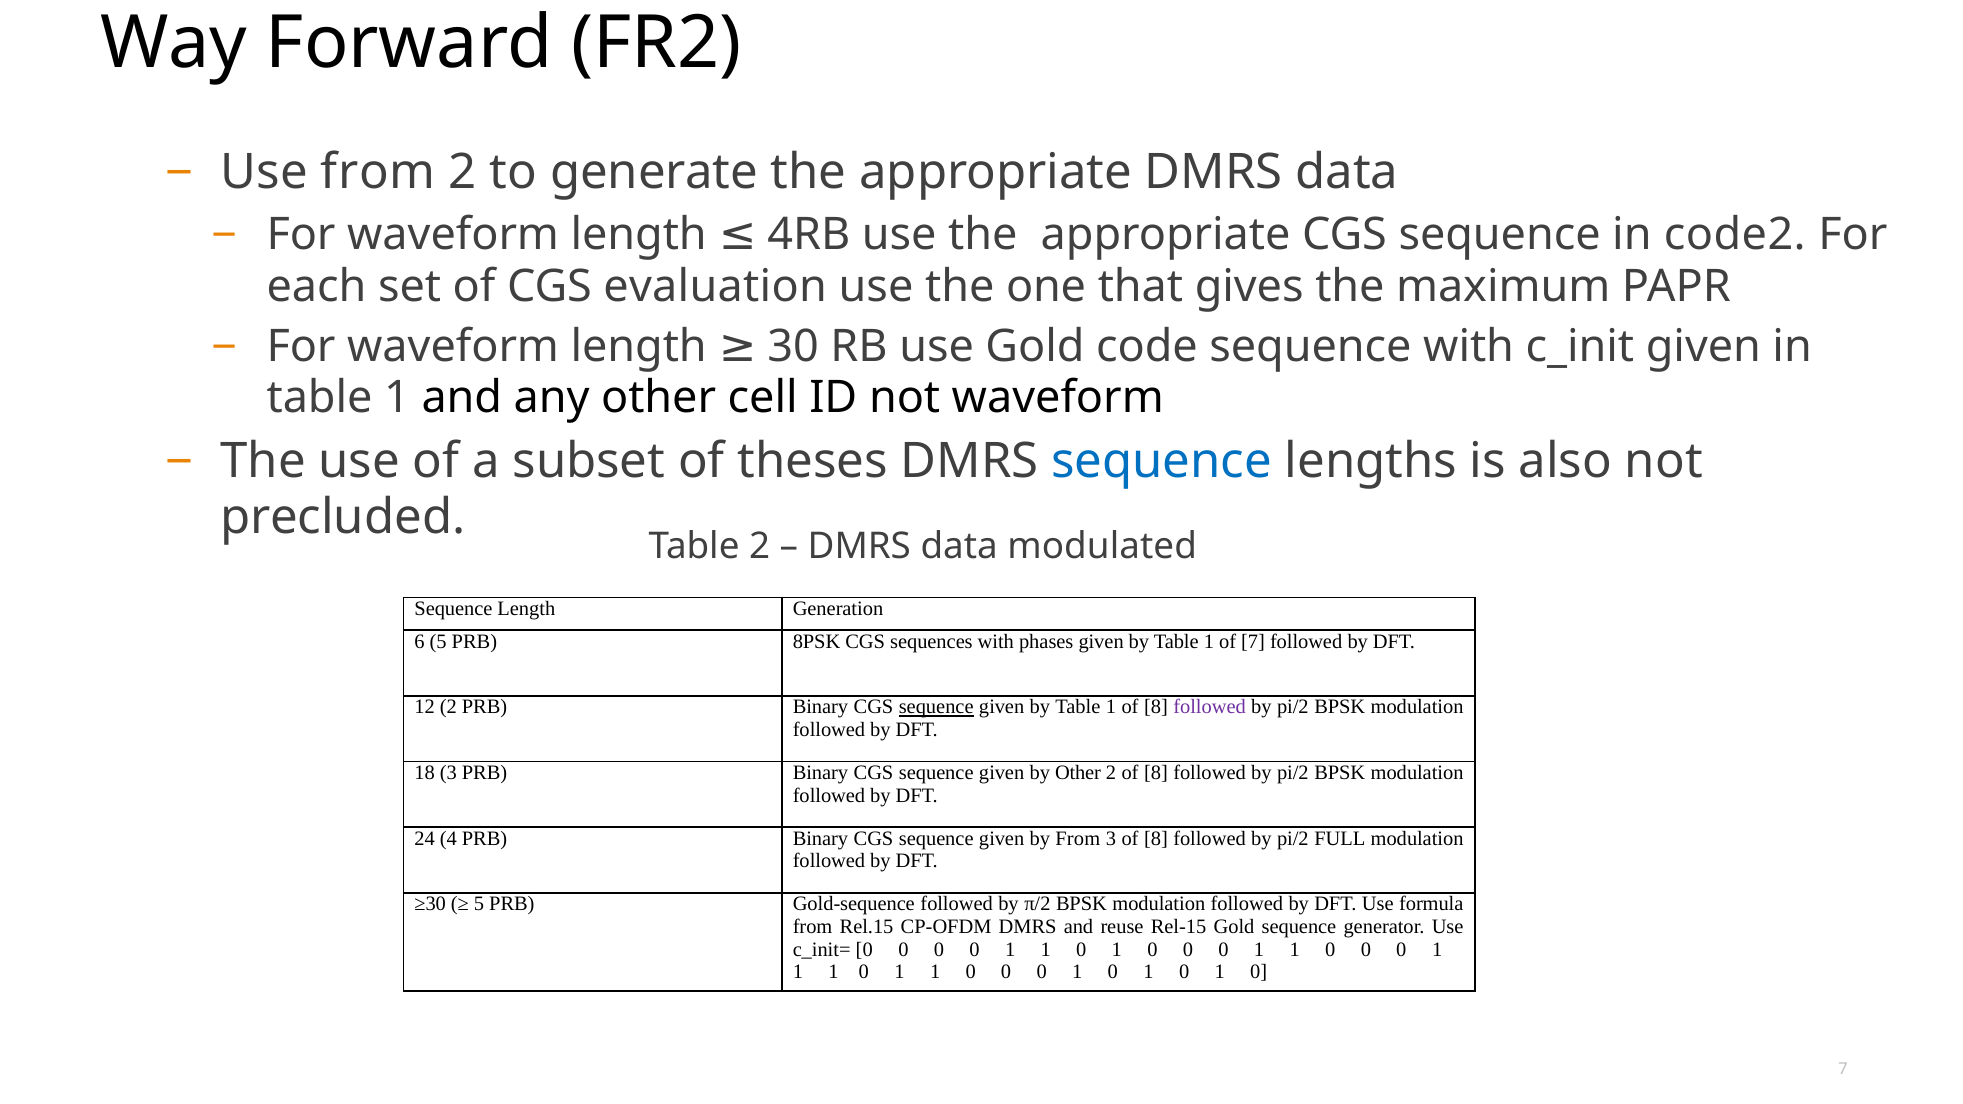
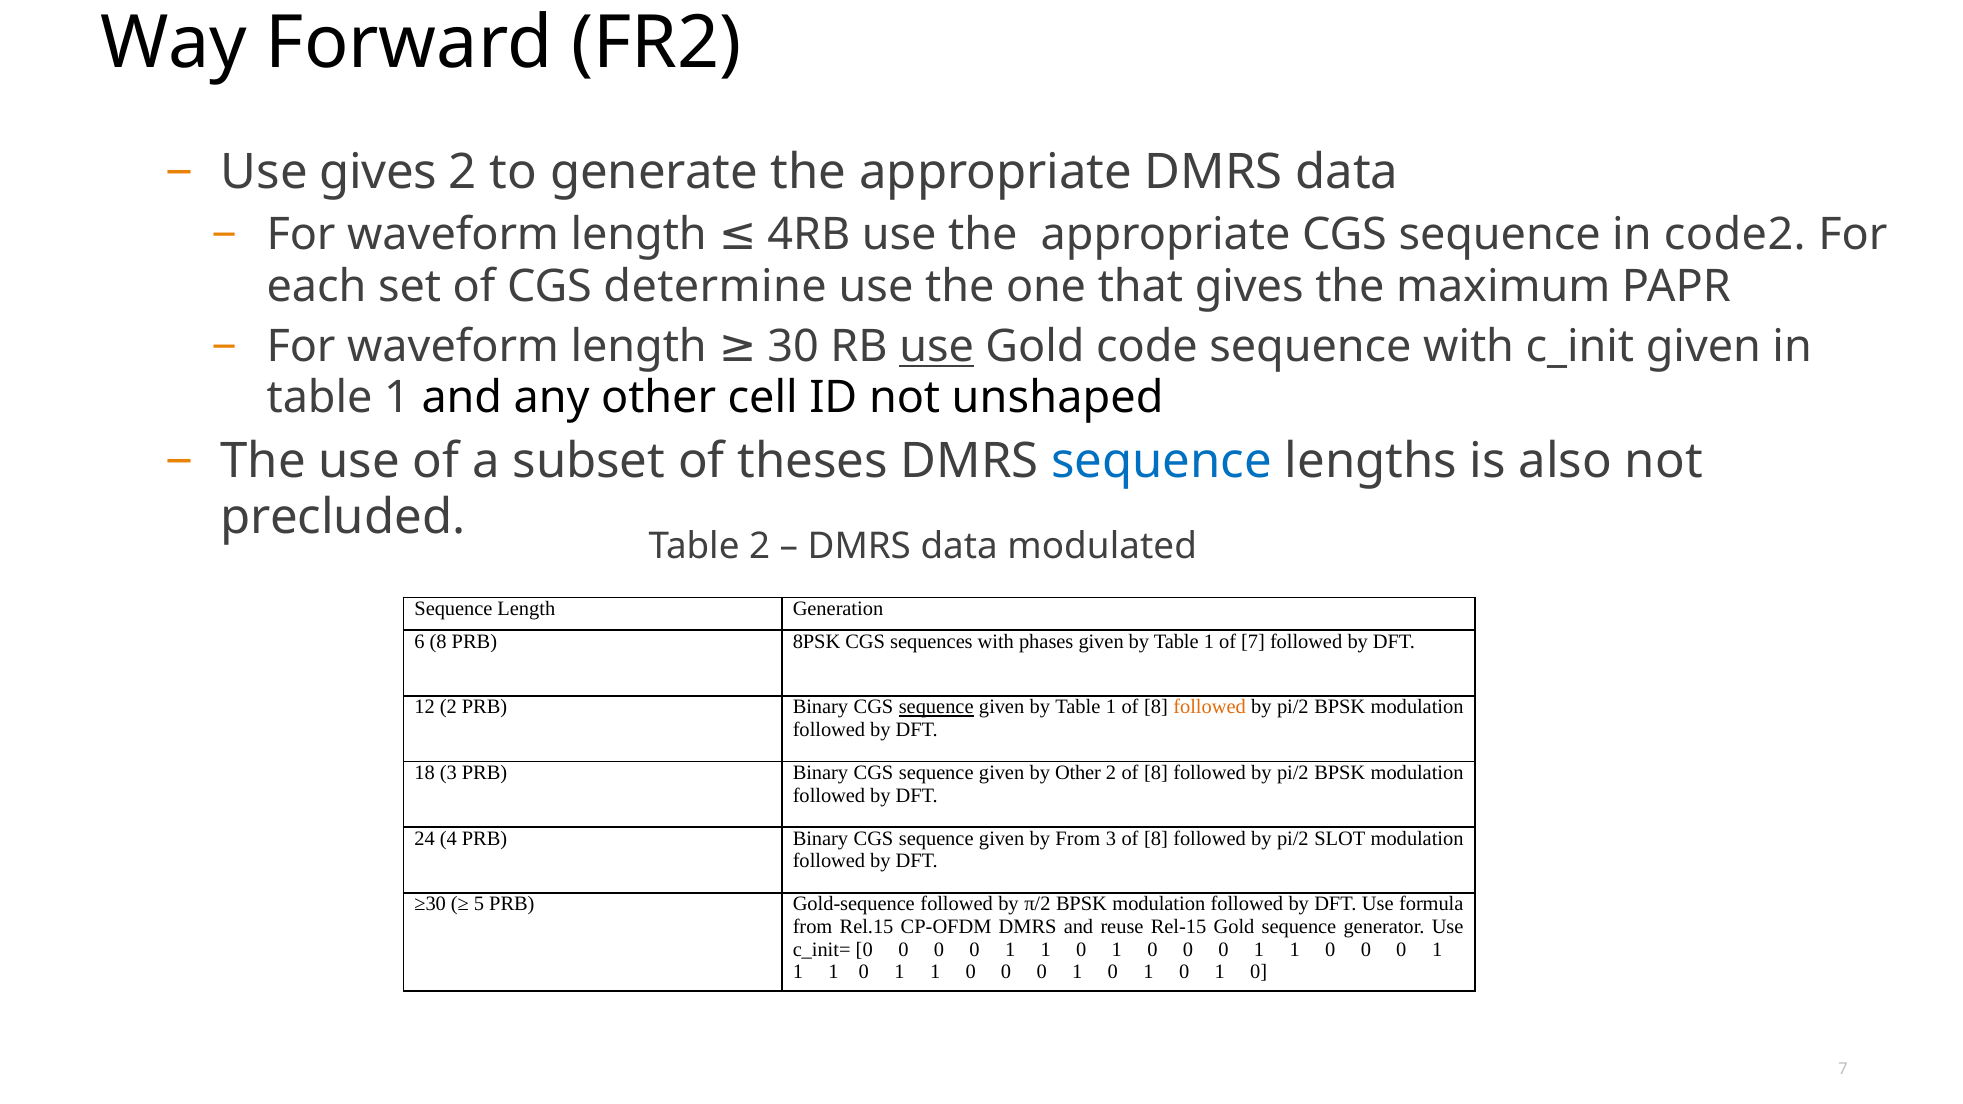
Use from: from -> gives
evaluation: evaluation -> determine
use at (937, 347) underline: none -> present
not waveform: waveform -> unshaped
6 5: 5 -> 8
followed at (1210, 708) colour: purple -> orange
FULL: FULL -> SLOT
